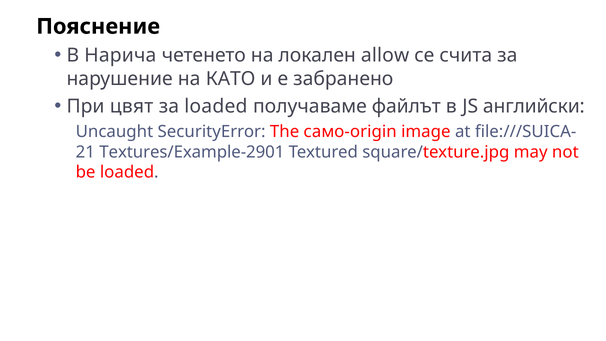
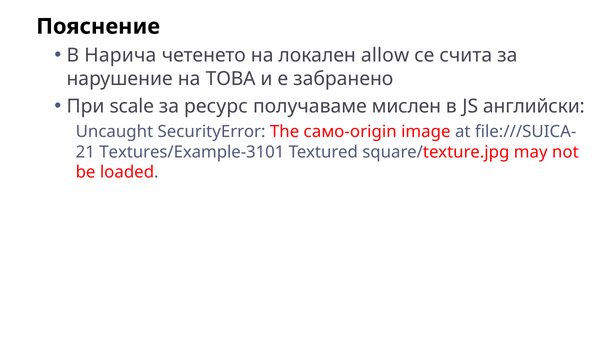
КАТО: КАТО -> ТОВА
цвят: цвят -> scale
за loaded: loaded -> ресурс
файлът: файлът -> мислен
Textures/Example-2901: Textures/Example-2901 -> Textures/Example-3101
